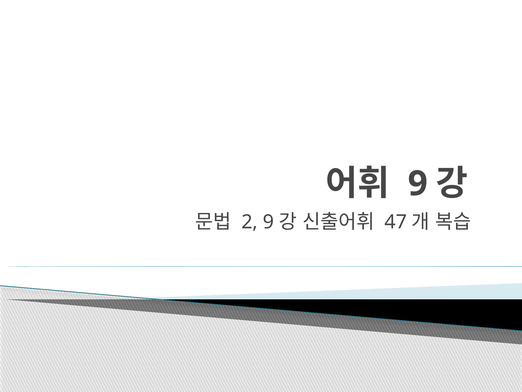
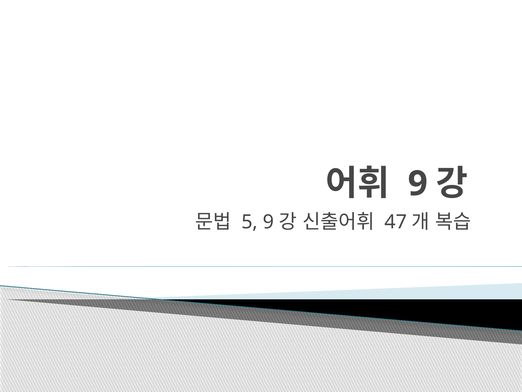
2: 2 -> 5
